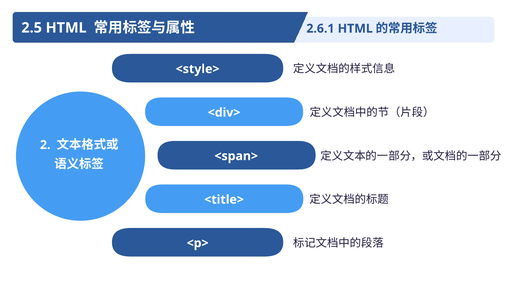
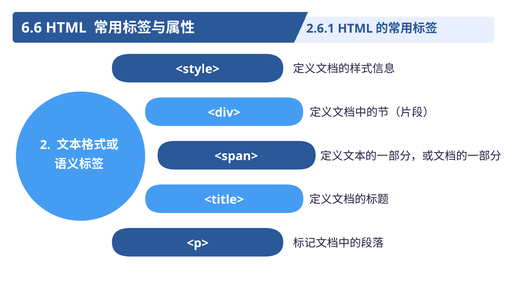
2.5: 2.5 -> 6.6
